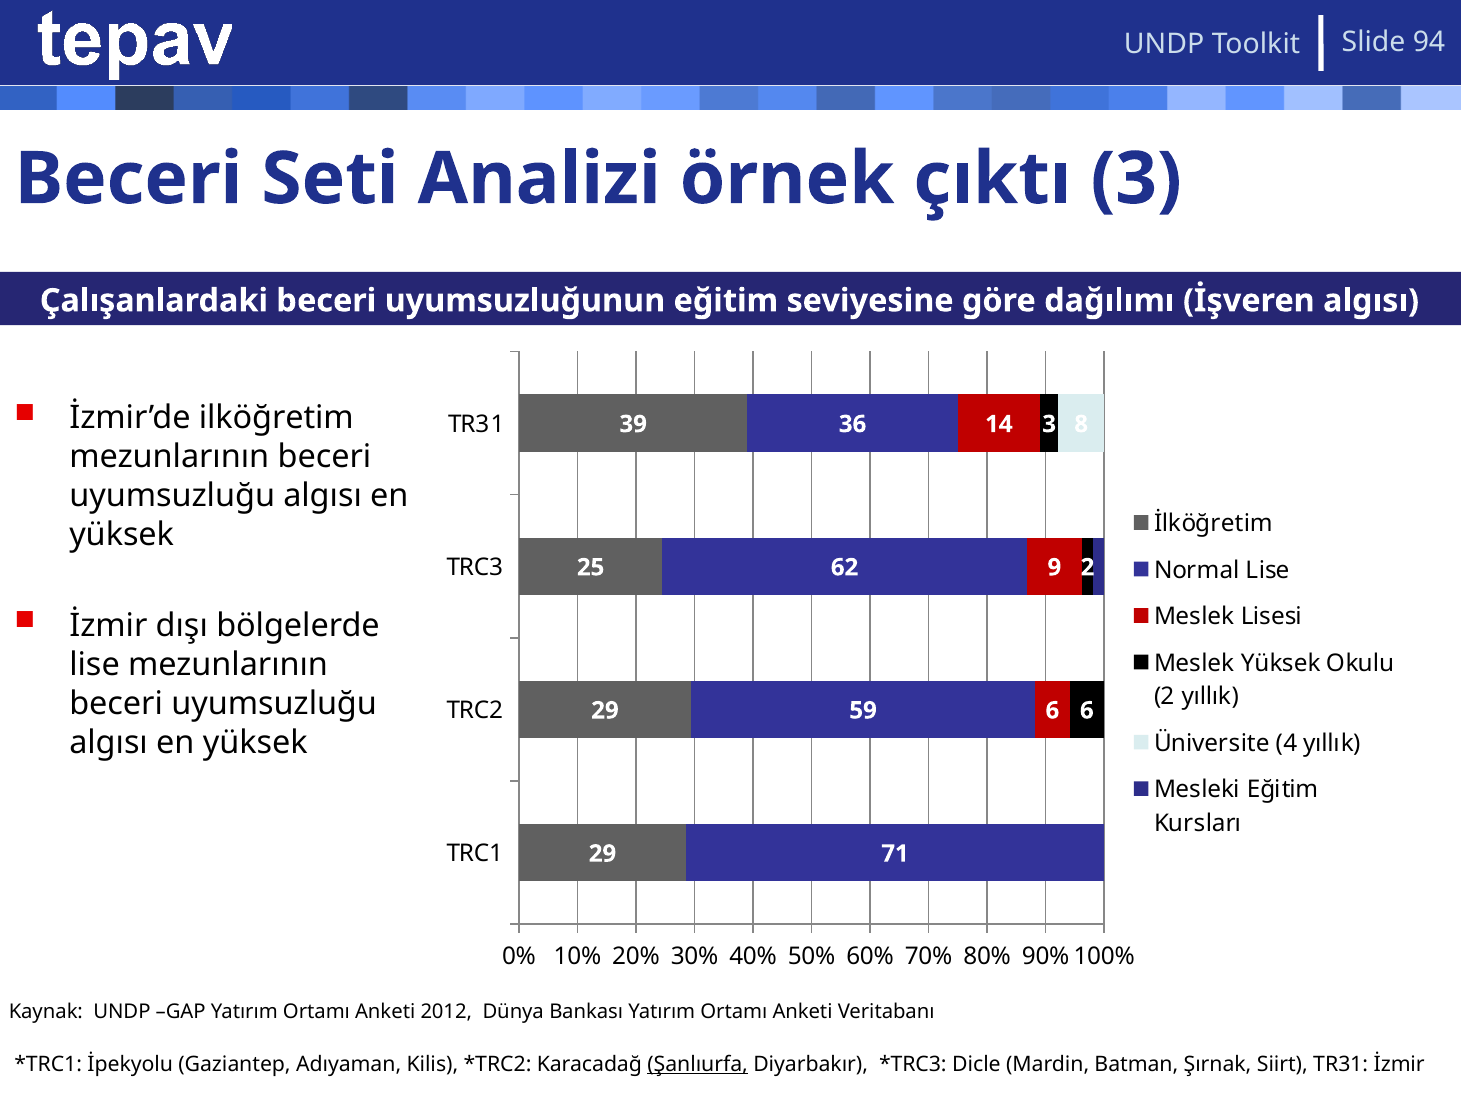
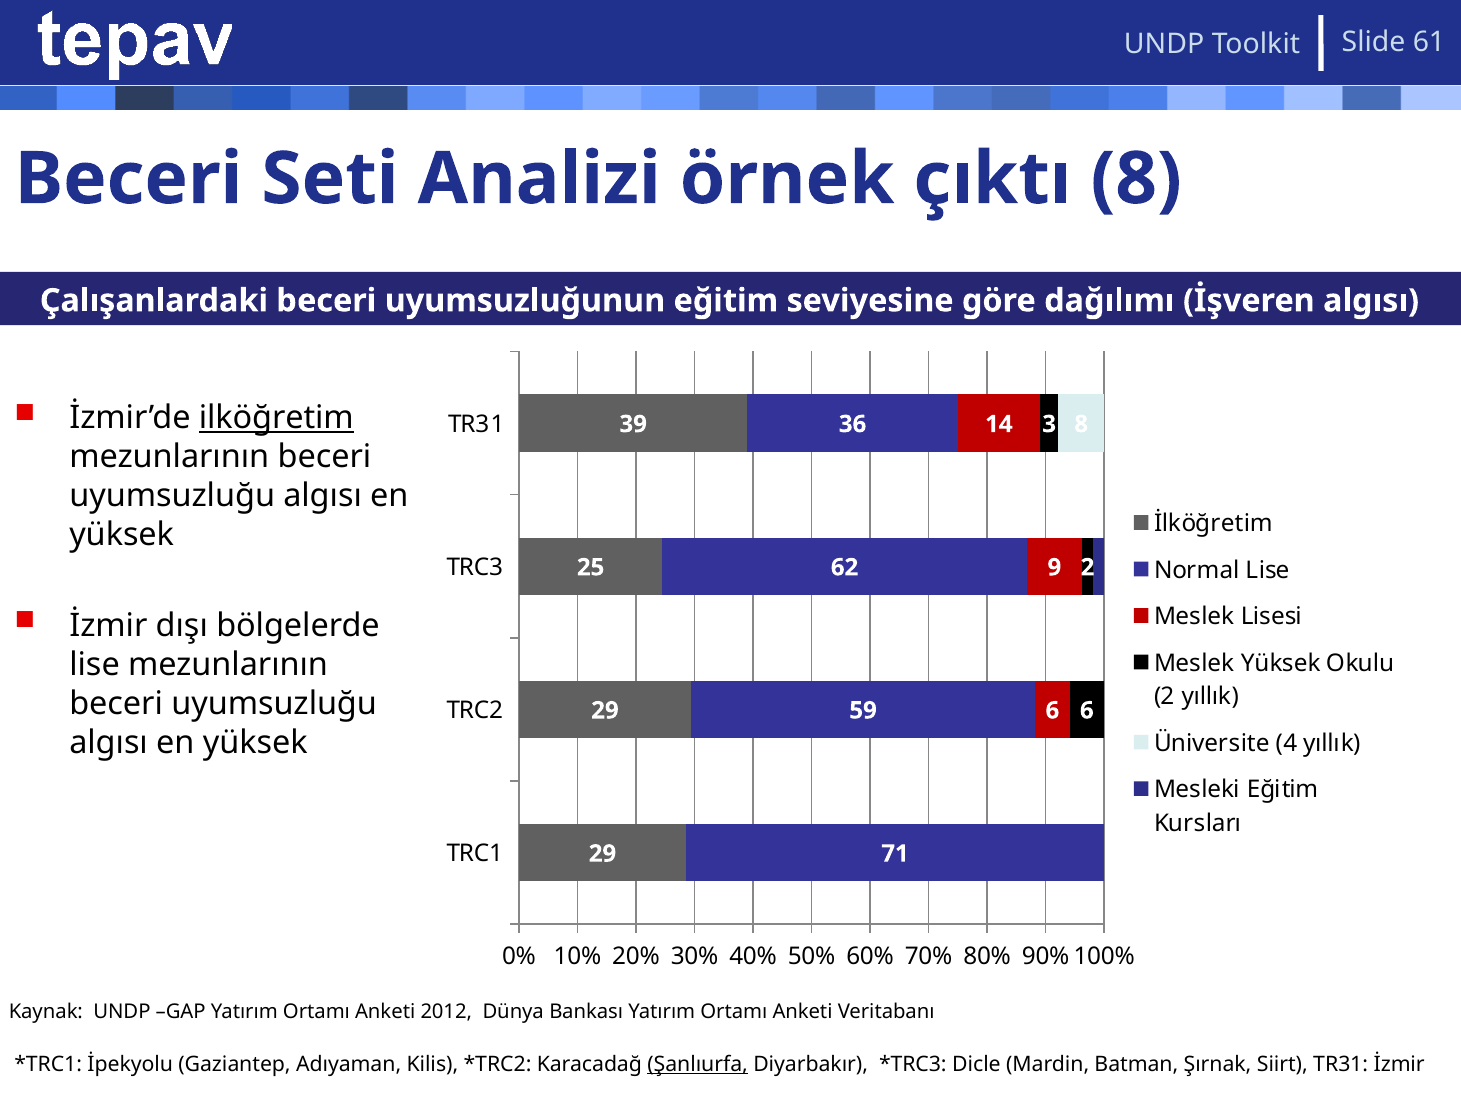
94: 94 -> 61
çıktı 3: 3 -> 8
ilköğretim underline: none -> present
